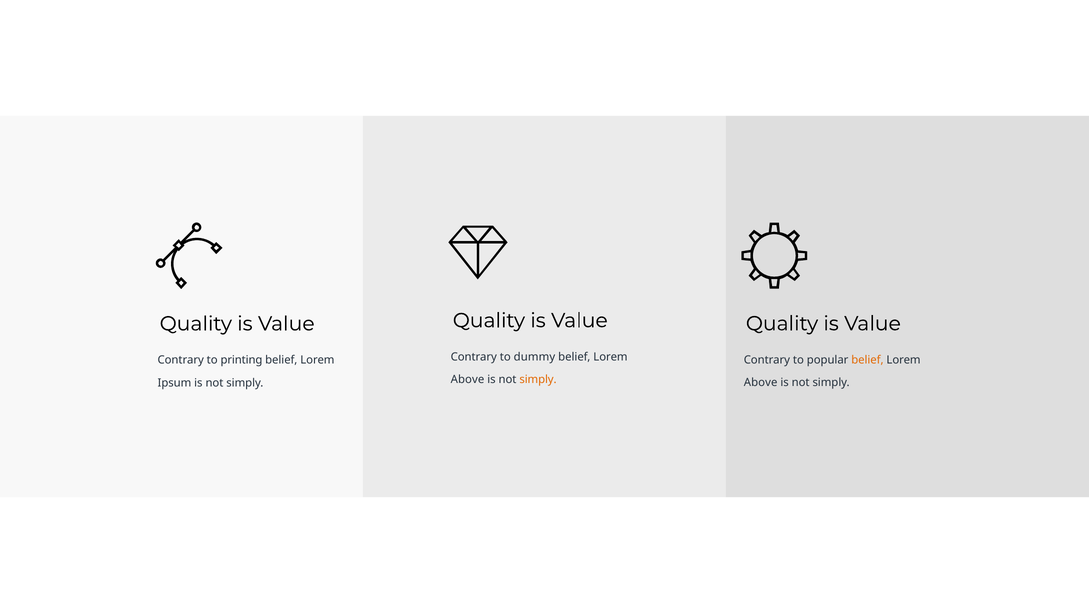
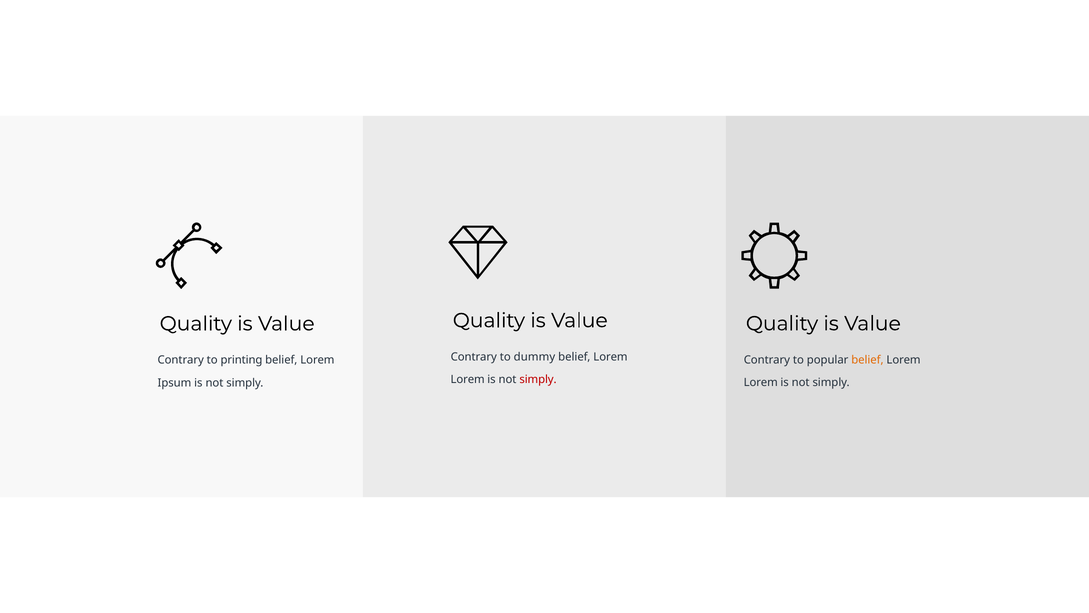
Above at (468, 379): Above -> Lorem
simply at (538, 379) colour: orange -> red
Above at (761, 382): Above -> Lorem
